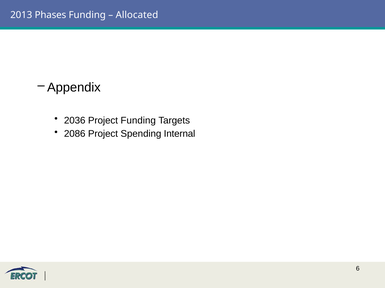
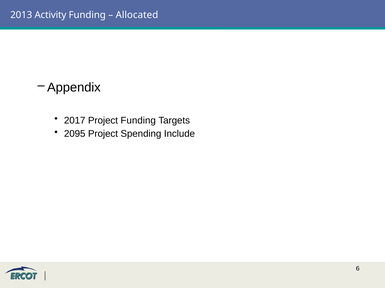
Phases: Phases -> Activity
2036: 2036 -> 2017
2086: 2086 -> 2095
Internal: Internal -> Include
